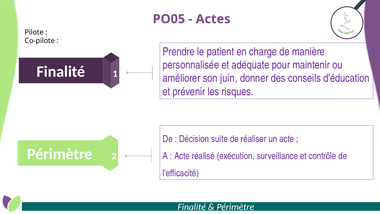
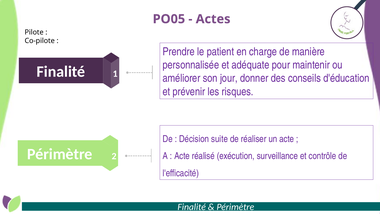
juin: juin -> jour
